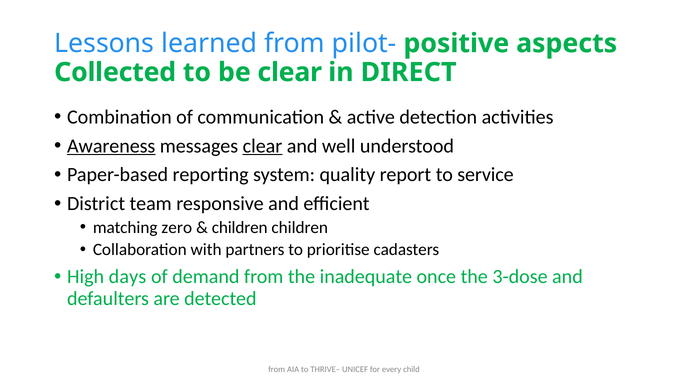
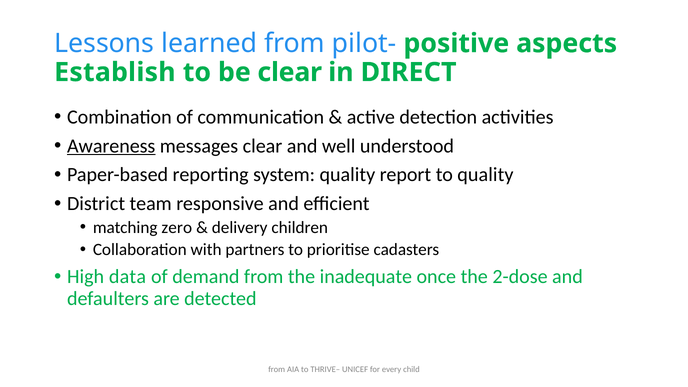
Collected: Collected -> Establish
clear at (263, 146) underline: present -> none
to service: service -> quality
children at (240, 227): children -> delivery
days: days -> data
3-dose: 3-dose -> 2-dose
